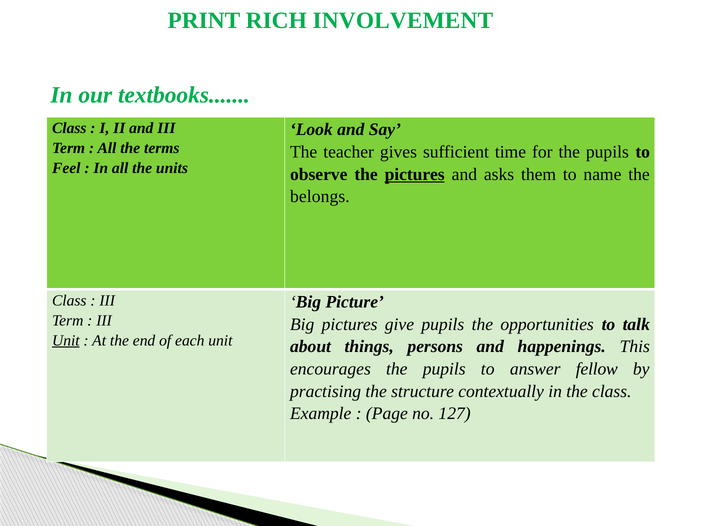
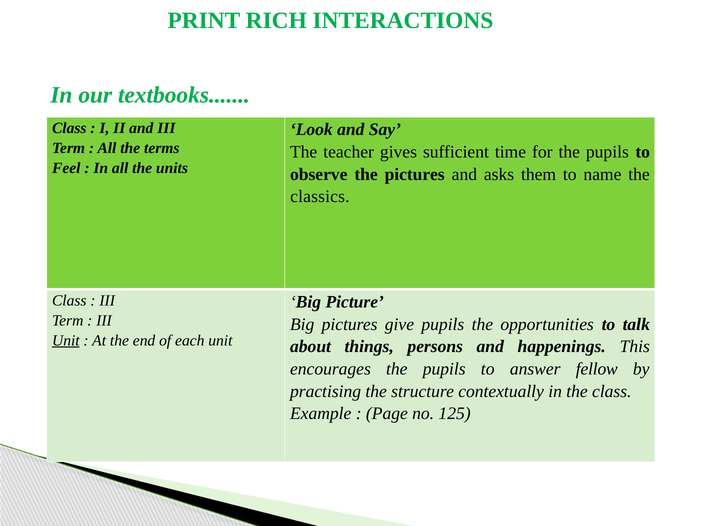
INVOLVEMENT: INVOLVEMENT -> INTERACTIONS
pictures at (415, 174) underline: present -> none
belongs: belongs -> classics
127: 127 -> 125
